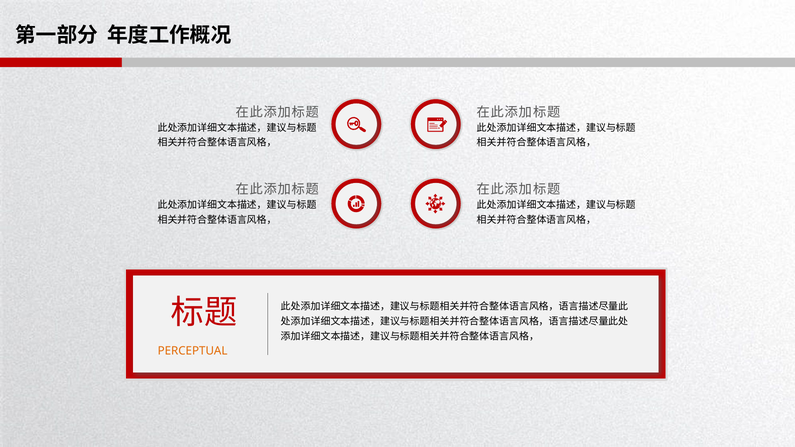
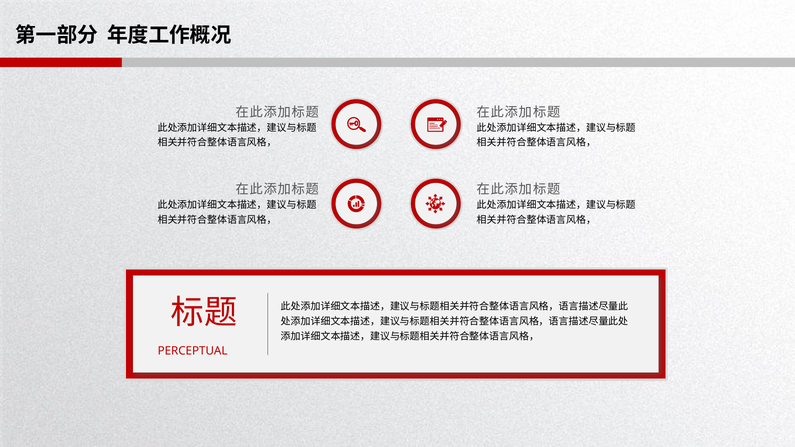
PERCEPTUAL colour: orange -> red
